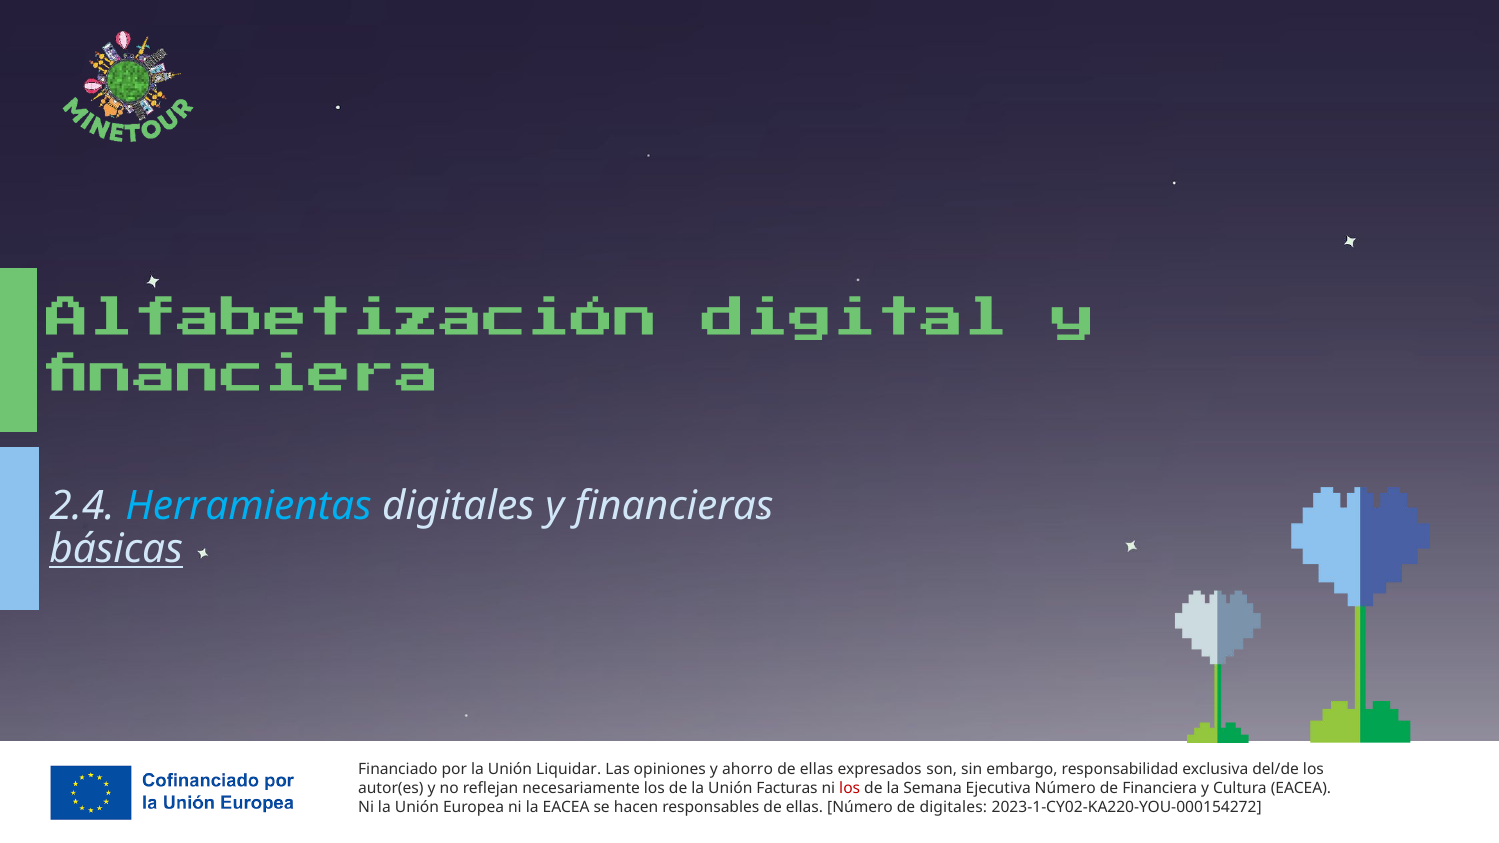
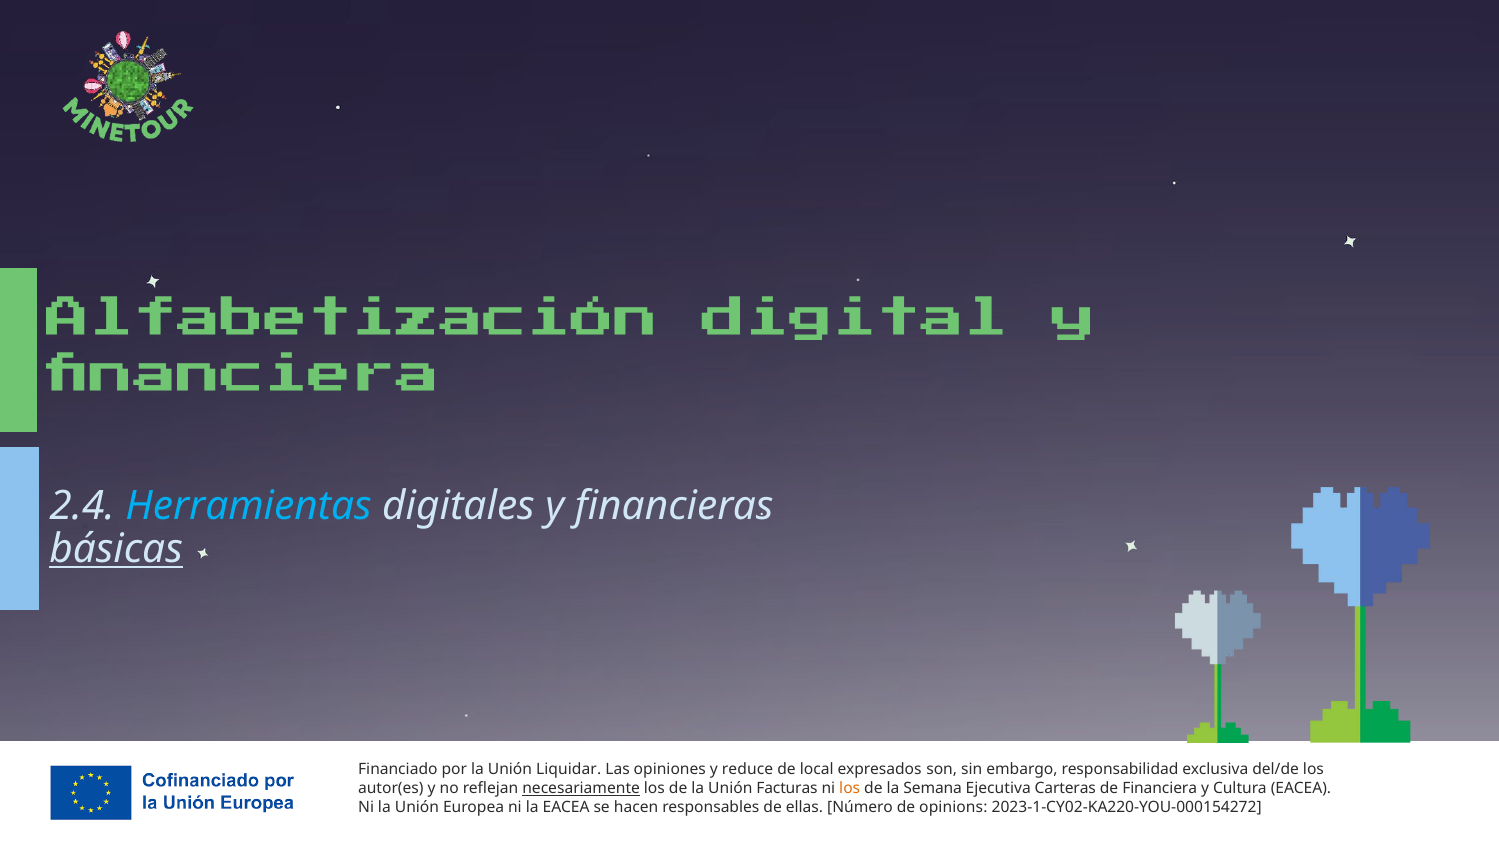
ahorro: ahorro -> reduce
ellas at (817, 770): ellas -> local
necesariamente underline: none -> present
los at (850, 788) colour: red -> orange
Ejecutiva Número: Número -> Carteras
de digitales: digitales -> opinions
